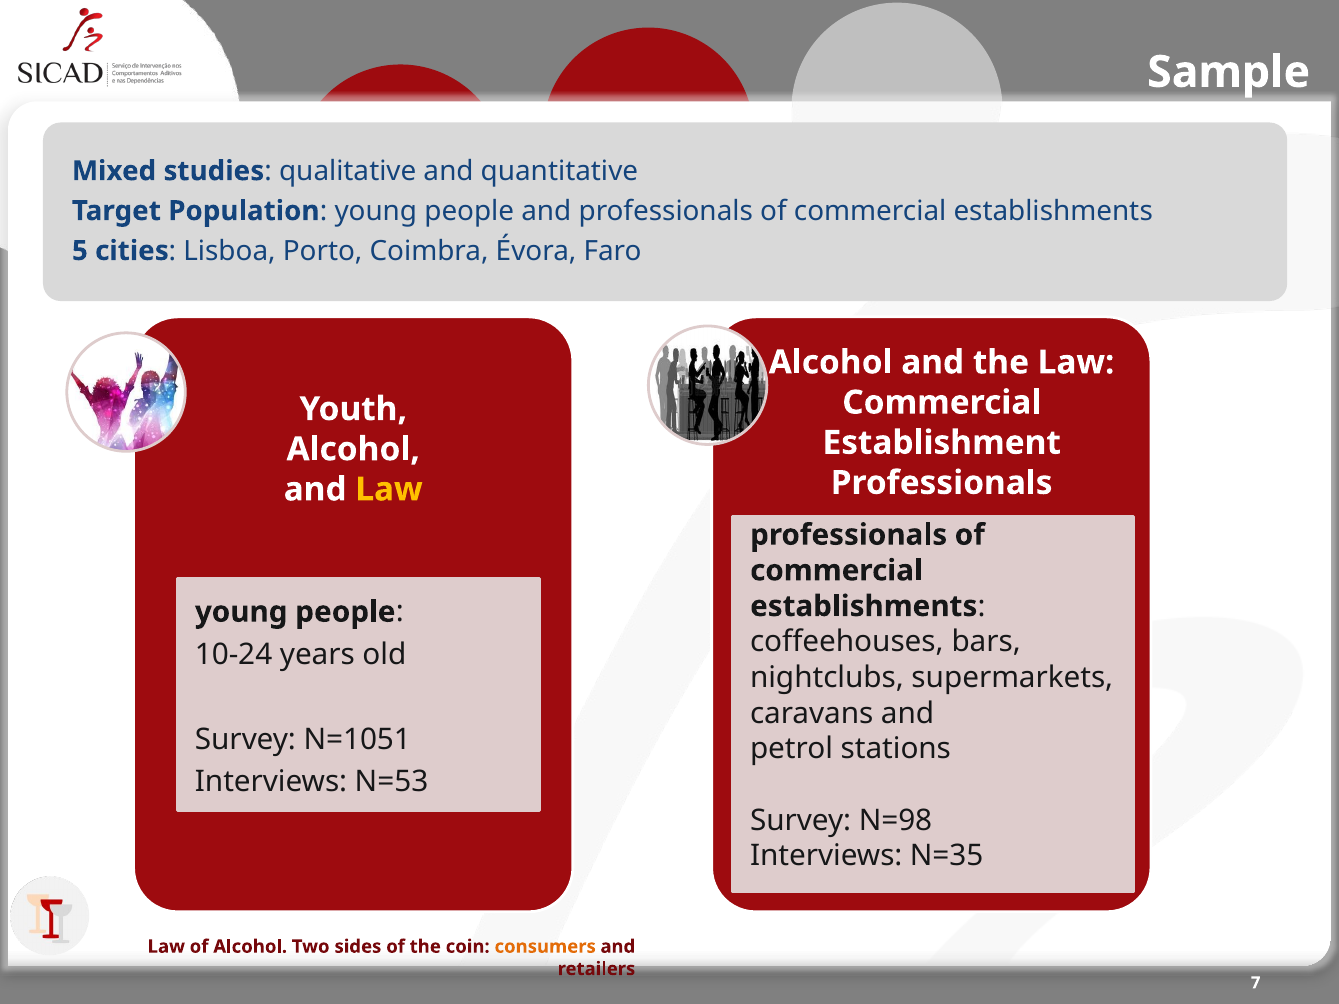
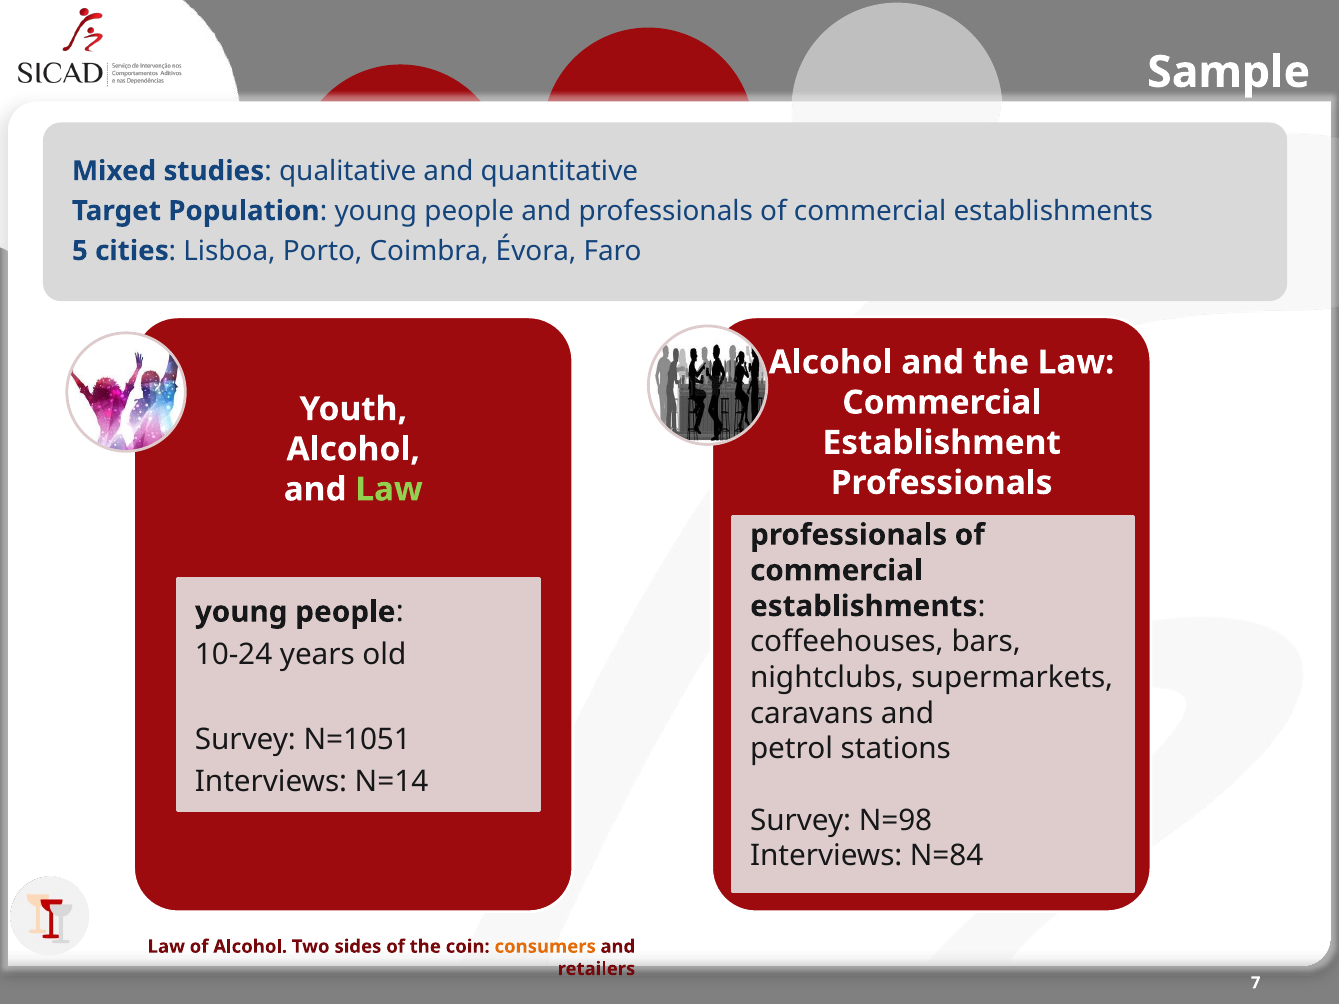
Law at (389, 490) colour: yellow -> light green
N=53: N=53 -> N=14
N=35: N=35 -> N=84
